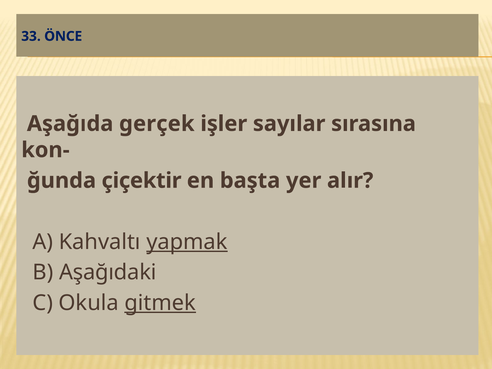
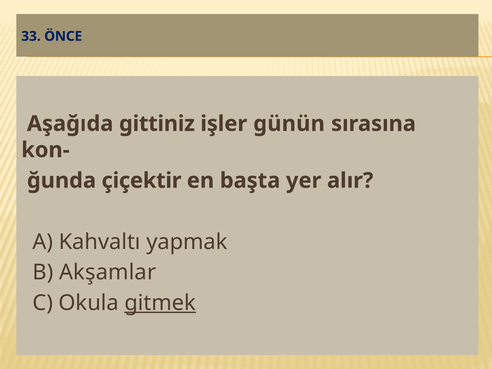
gerçek: gerçek -> gittiniz
sayılar: sayılar -> günün
yapmak underline: present -> none
Aşağıdaki: Aşağıdaki -> Akşamlar
